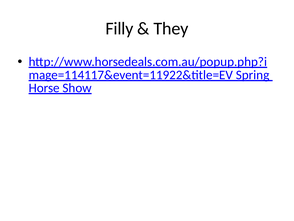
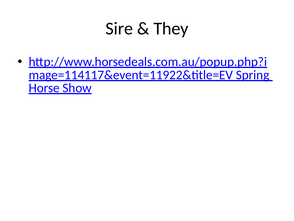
Filly: Filly -> Sire
